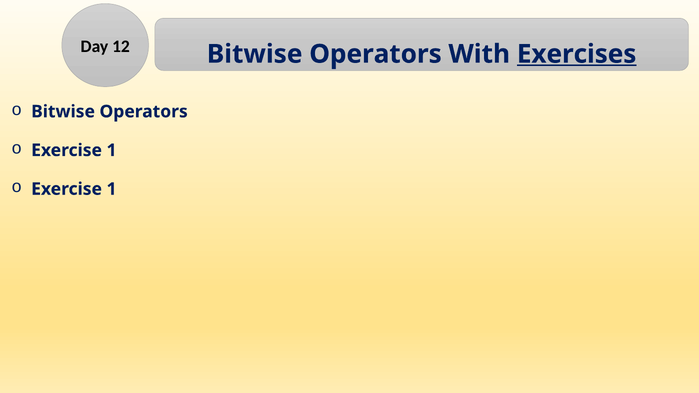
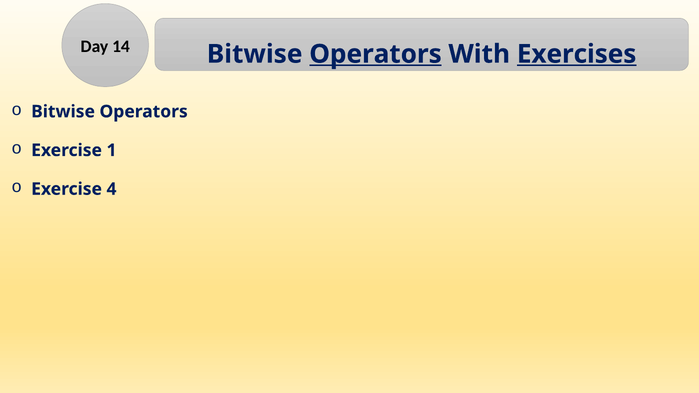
12: 12 -> 14
Operators at (376, 54) underline: none -> present
1 at (112, 189): 1 -> 4
